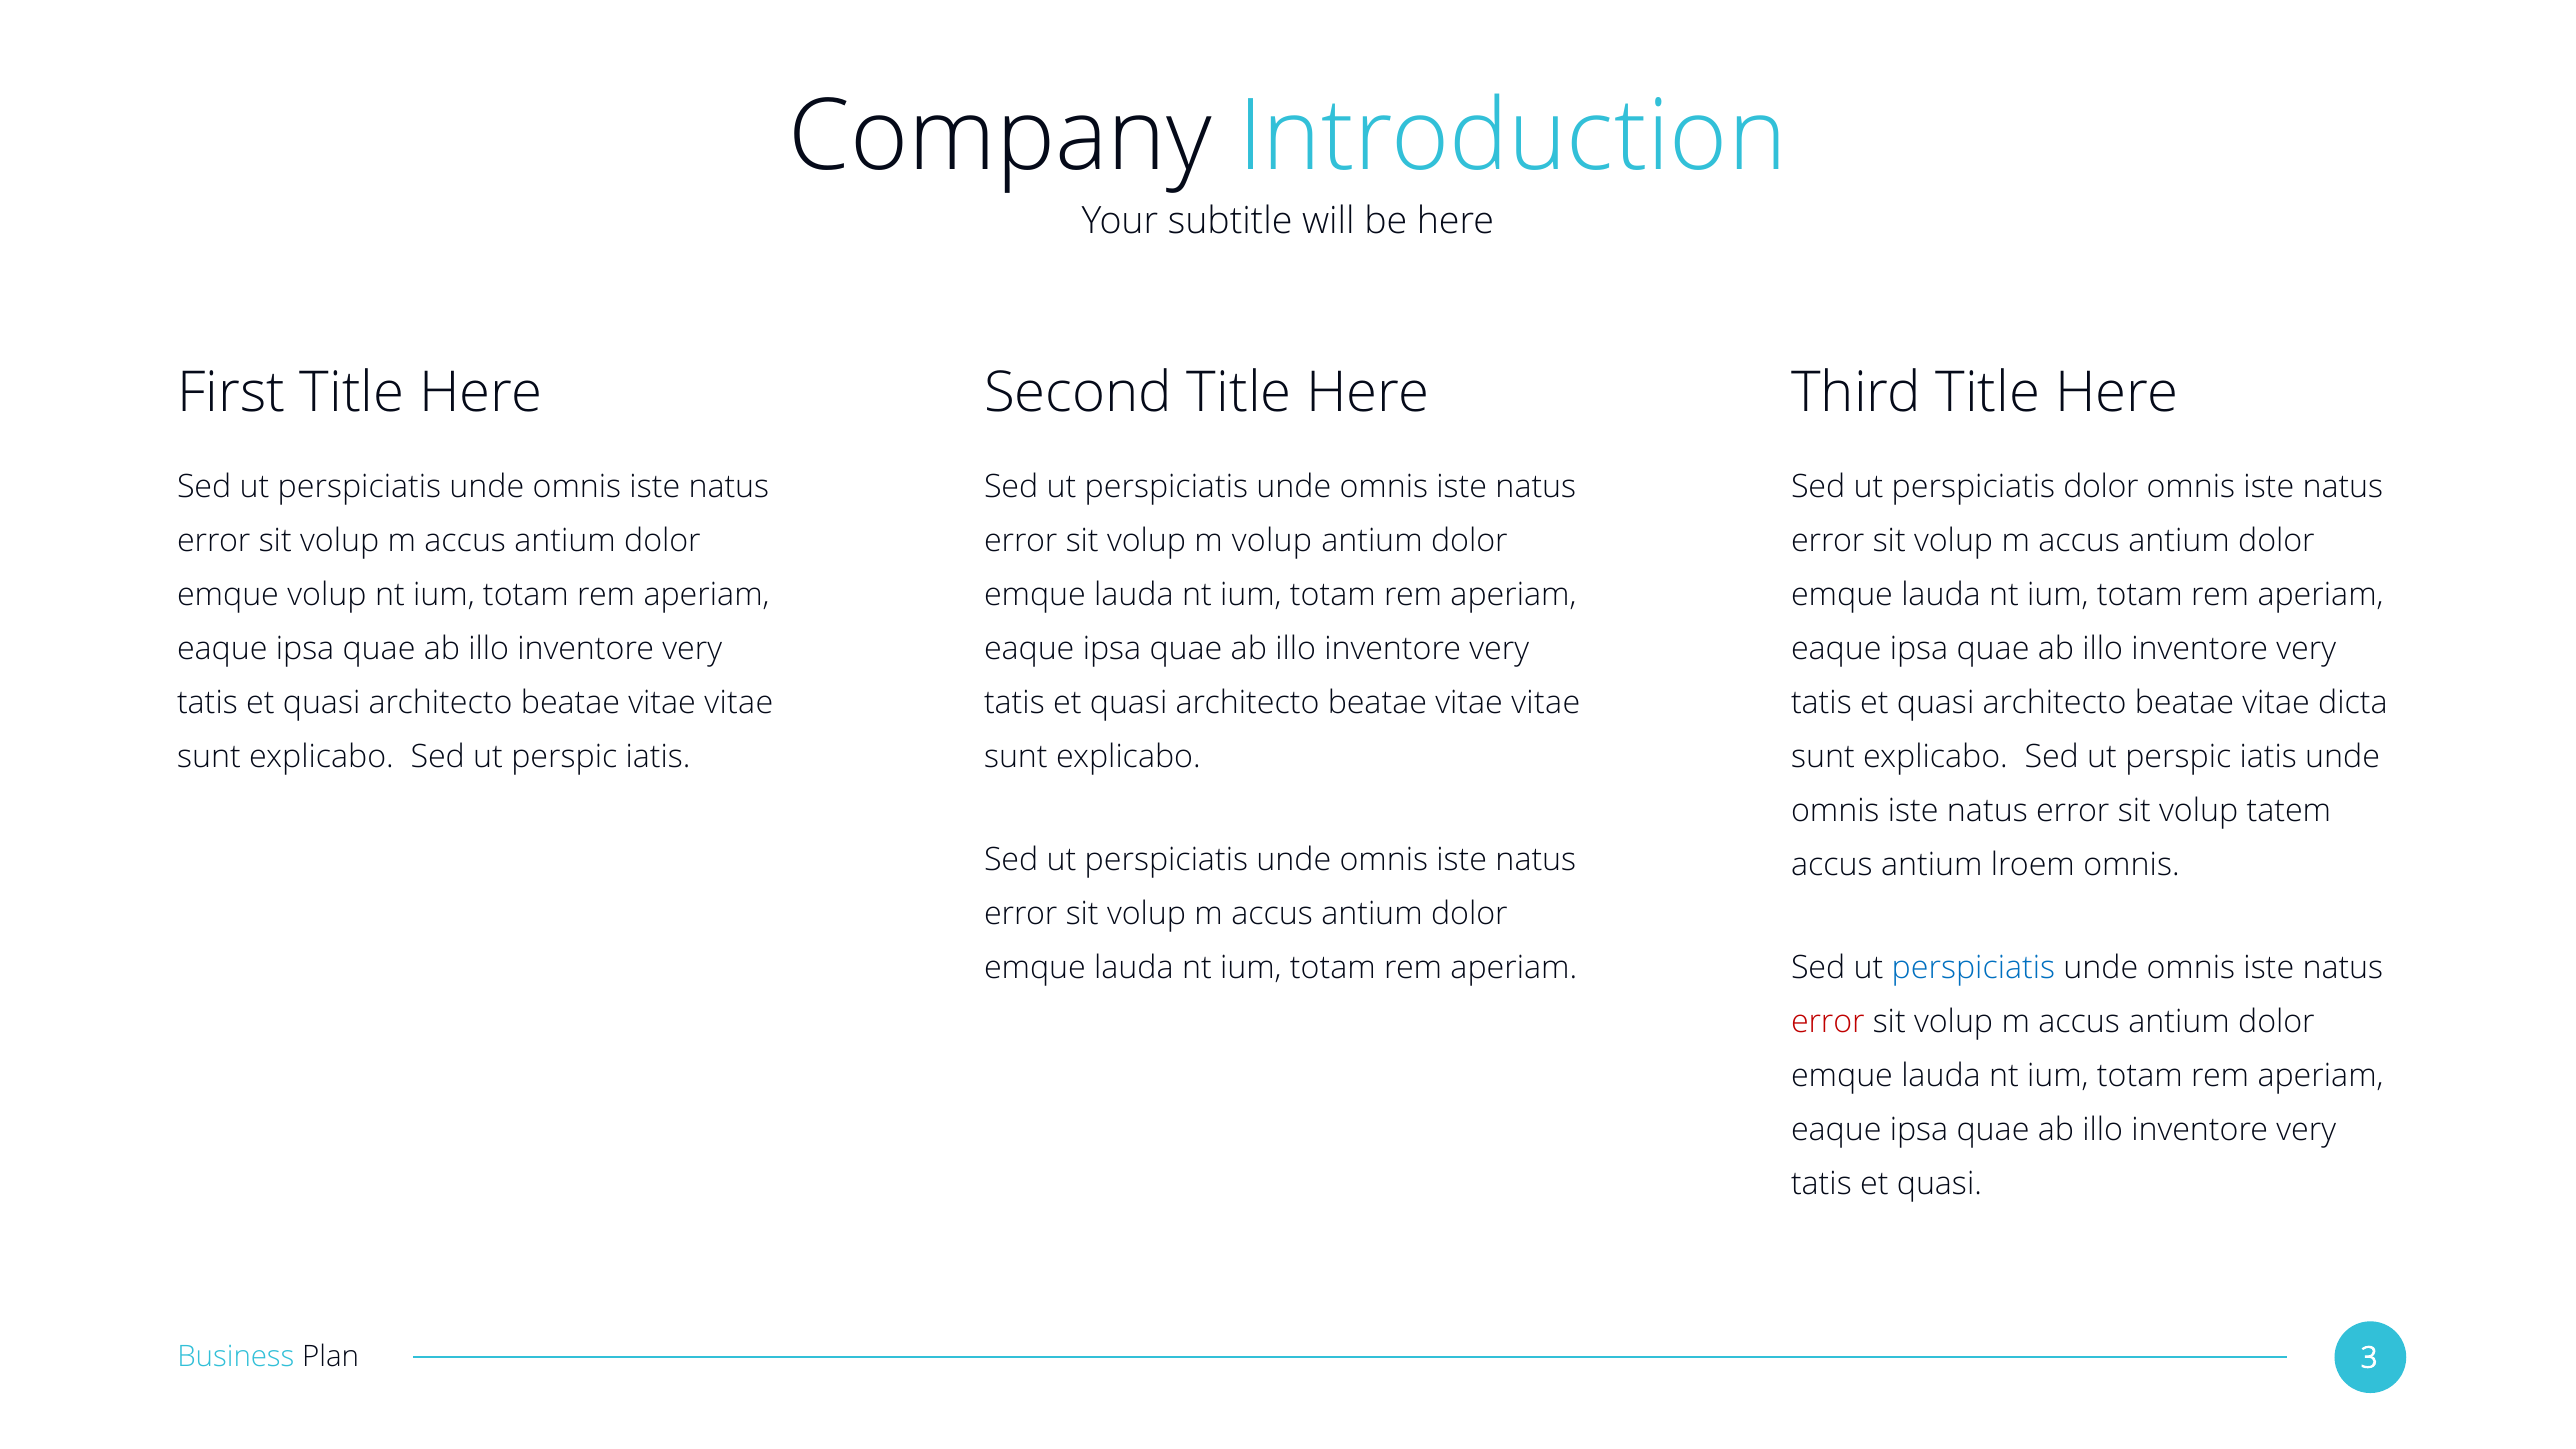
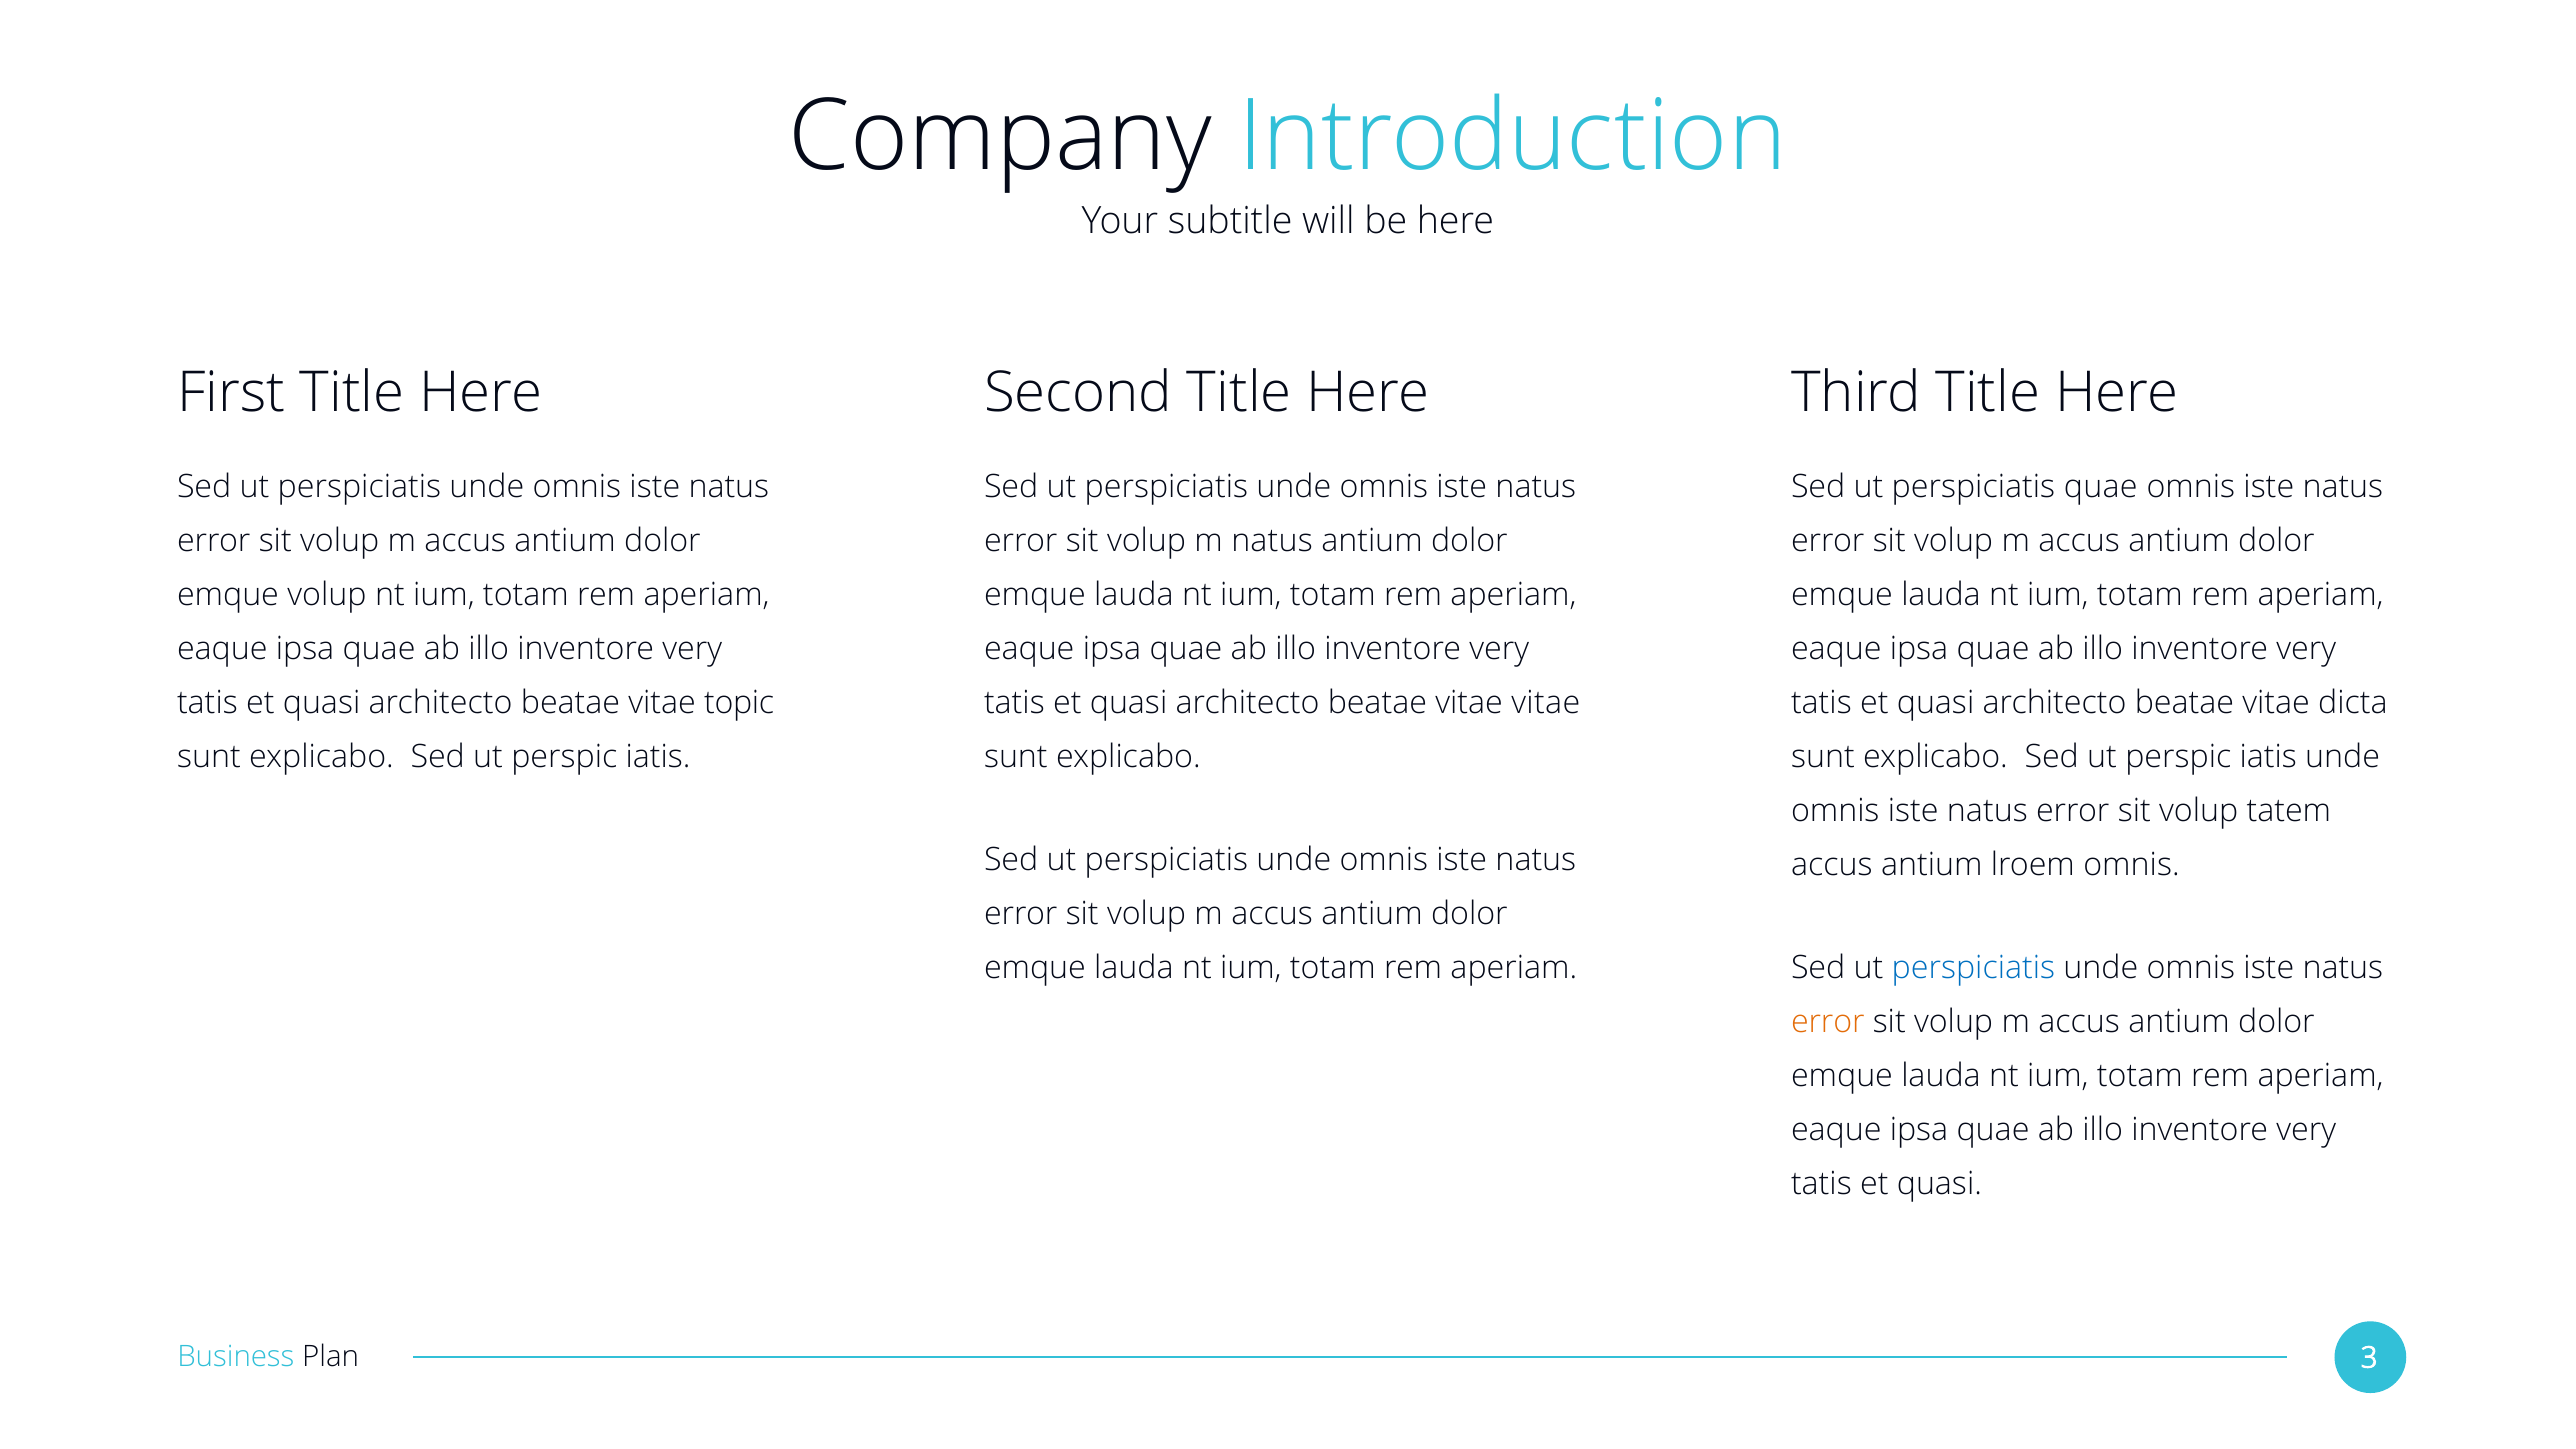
perspiciatis dolor: dolor -> quae
m volup: volup -> natus
vitae at (739, 703): vitae -> topic
error at (1828, 1022) colour: red -> orange
